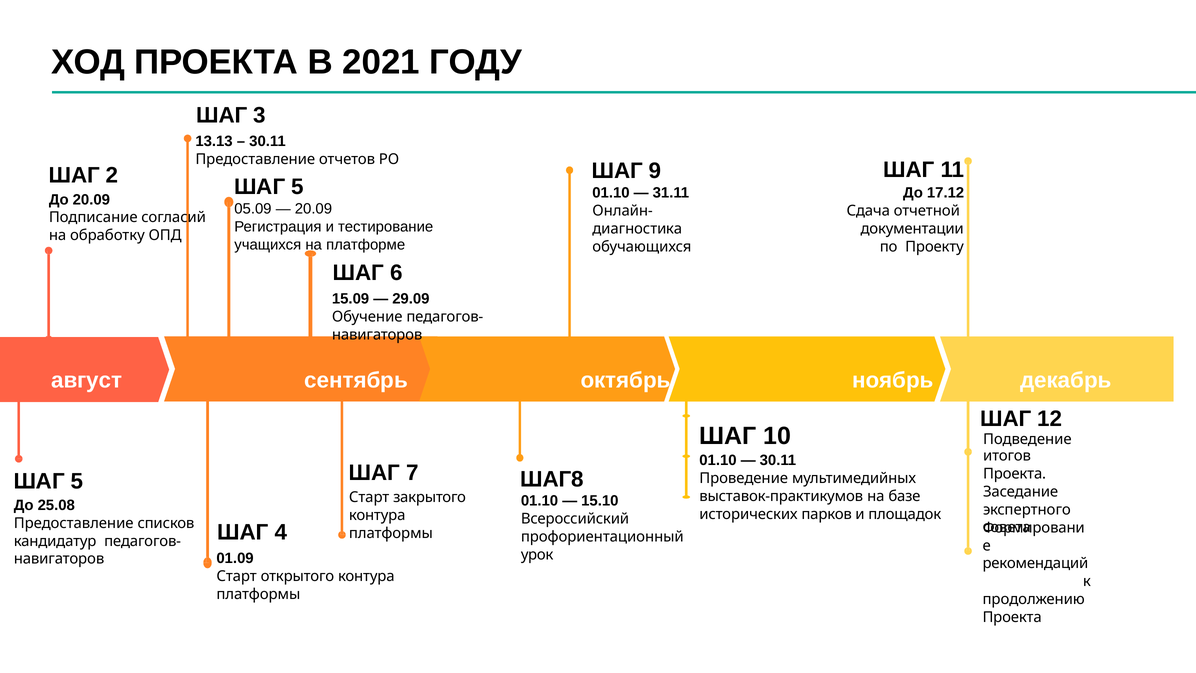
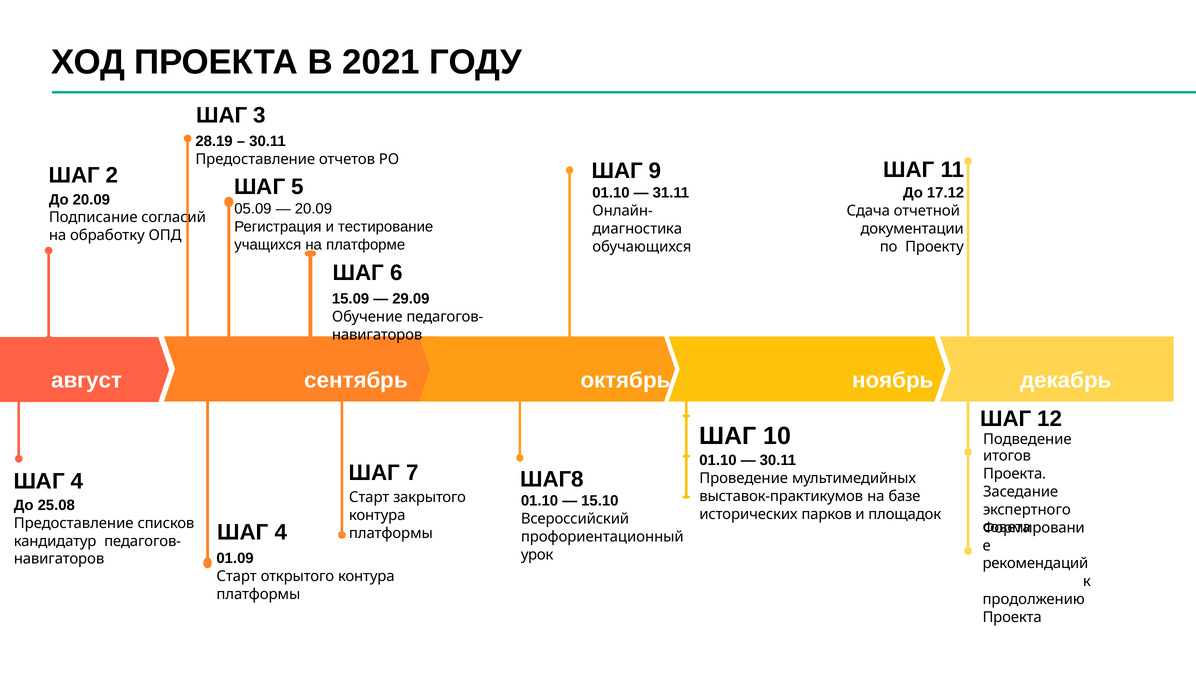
13.13: 13.13 -> 28.19
5 at (77, 481): 5 -> 4
